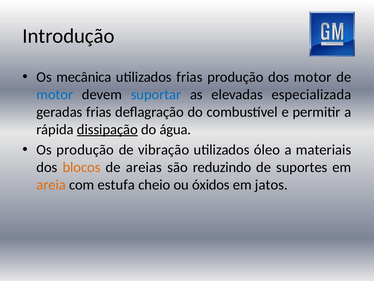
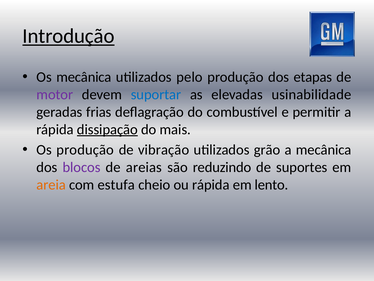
Introdução underline: none -> present
utilizados frias: frias -> pelo
dos motor: motor -> etapas
motor at (55, 94) colour: blue -> purple
especializada: especializada -> usinabilidade
água: água -> mais
óleo: óleo -> grão
a materiais: materiais -> mecânica
blocos colour: orange -> purple
ou óxidos: óxidos -> rápida
jatos: jatos -> lento
